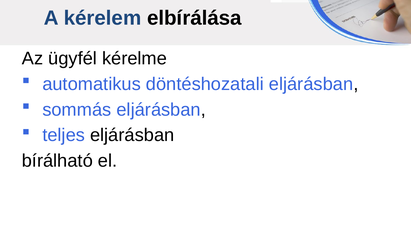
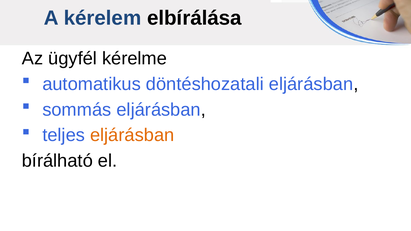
eljárásban at (132, 135) colour: black -> orange
